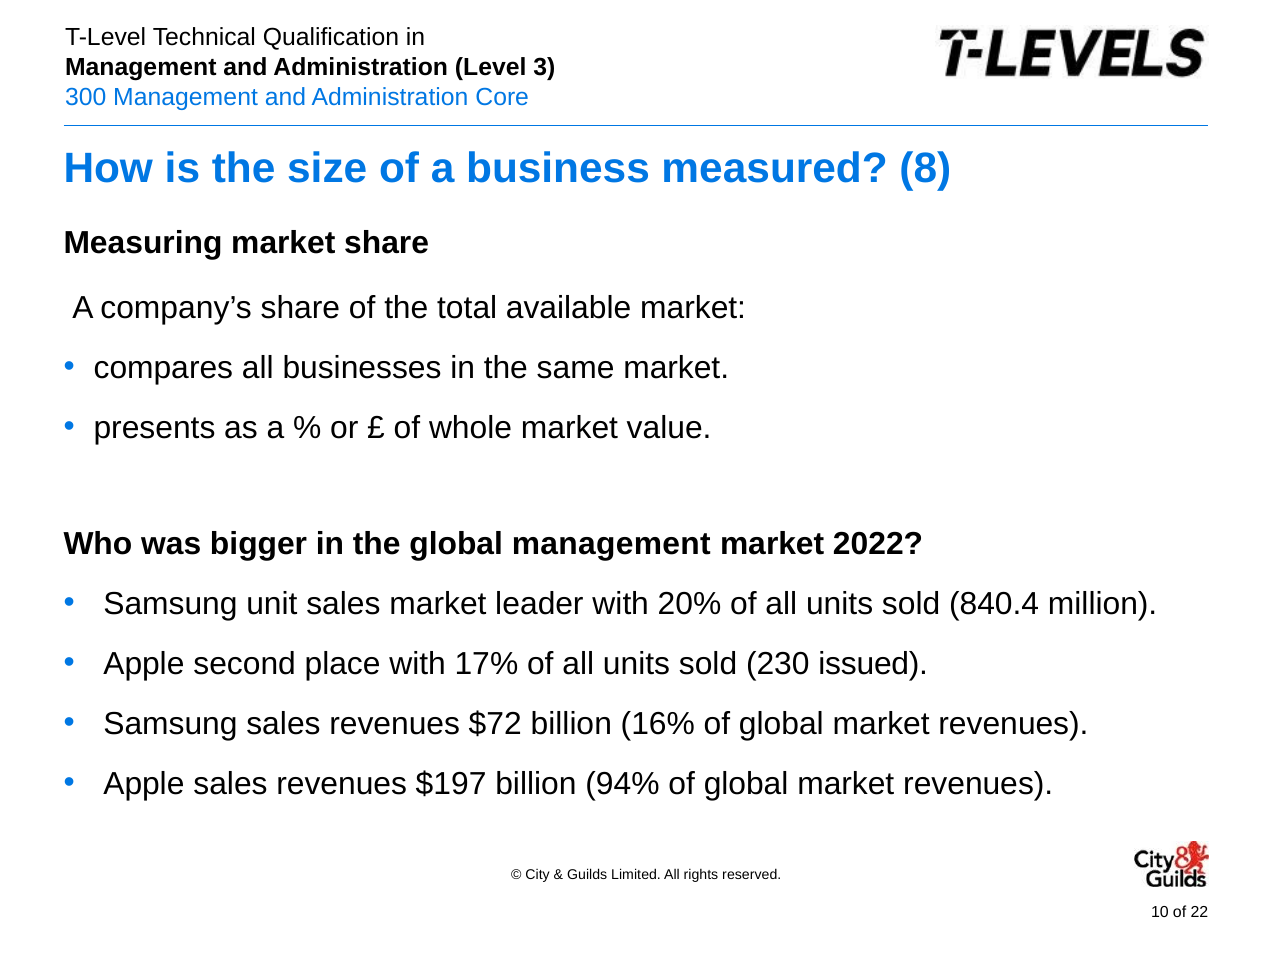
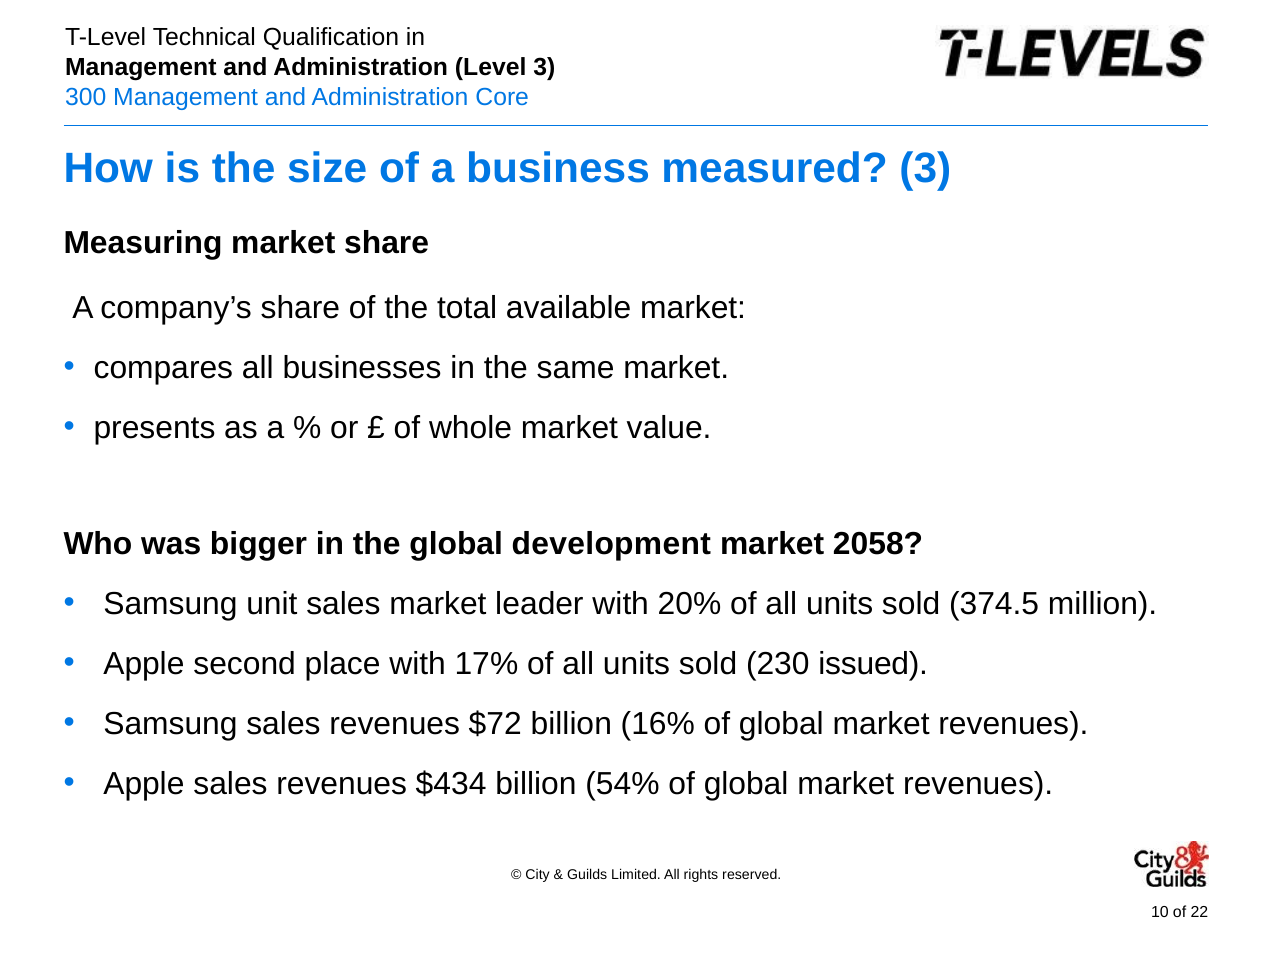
measured 8: 8 -> 3
global management: management -> development
2022: 2022 -> 2058
840.4: 840.4 -> 374.5
$197: $197 -> $434
94%: 94% -> 54%
